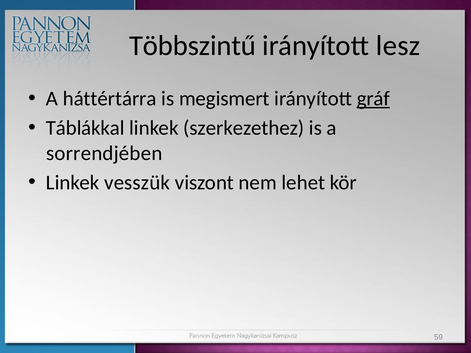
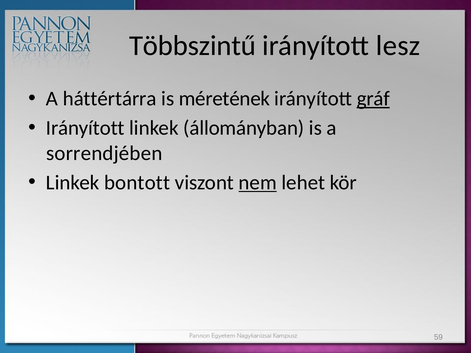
megismert: megismert -> méretének
Táblákkal at (85, 128): Táblákkal -> Irányított
szerkezethez: szerkezethez -> állományban
vesszük: vesszük -> bontott
nem underline: none -> present
